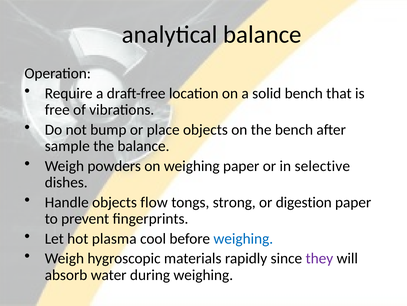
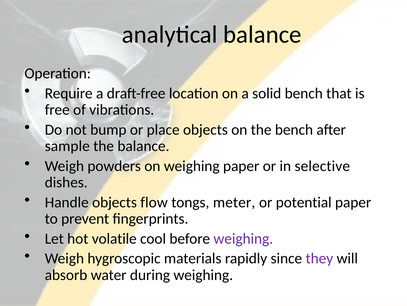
strong: strong -> meter
digestion: digestion -> potential
plasma: plasma -> volatile
weighing at (243, 238) colour: blue -> purple
